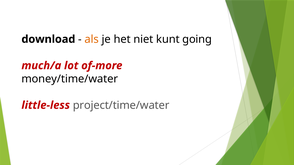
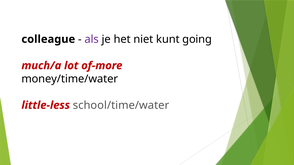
download: download -> colleague
als colour: orange -> purple
project/time/water: project/time/water -> school/time/water
